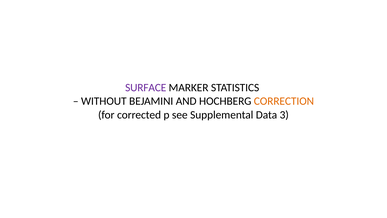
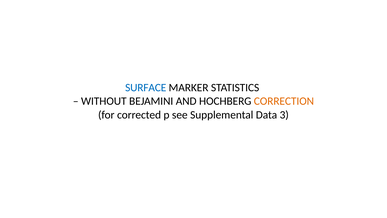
SURFACE colour: purple -> blue
